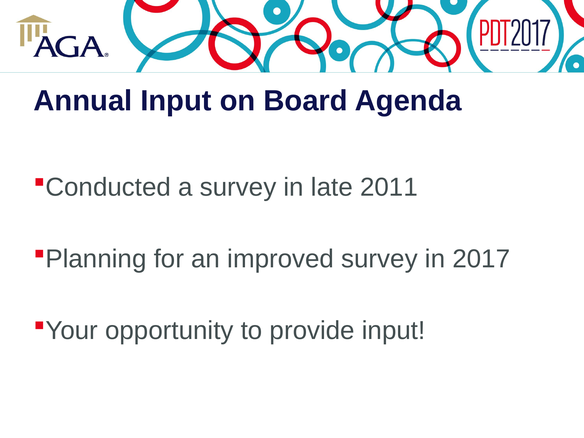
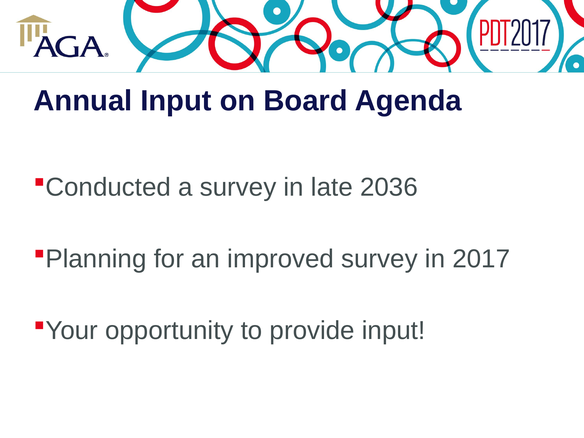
2011: 2011 -> 2036
